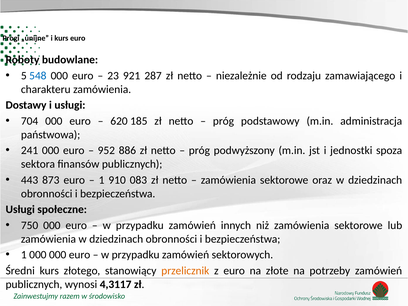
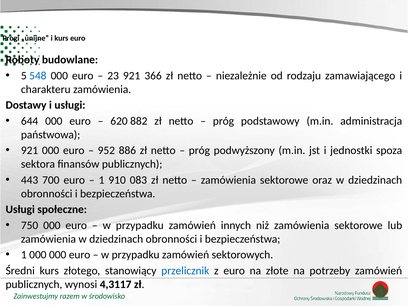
287: 287 -> 366
704: 704 -> 644
185: 185 -> 882
241 at (30, 151): 241 -> 921
873: 873 -> 700
przelicznik colour: orange -> blue
